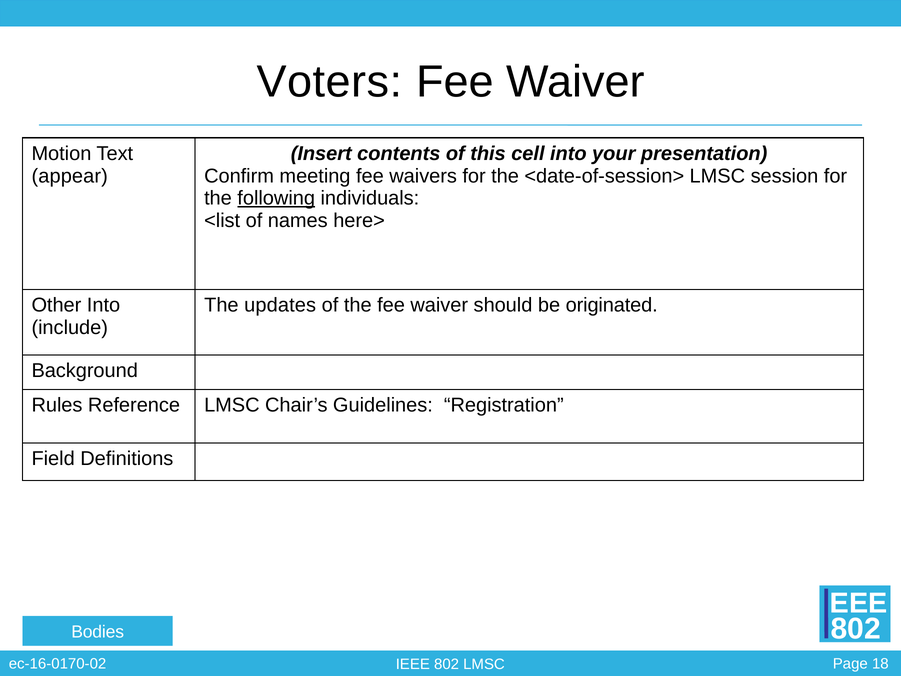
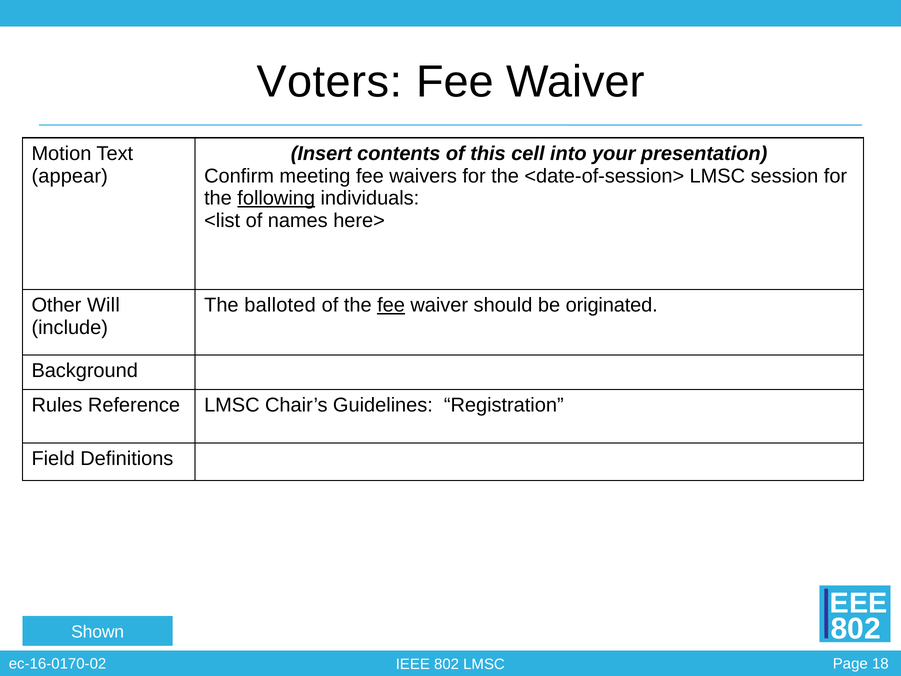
Other Into: Into -> Will
updates: updates -> balloted
fee at (391, 305) underline: none -> present
Bodies: Bodies -> Shown
